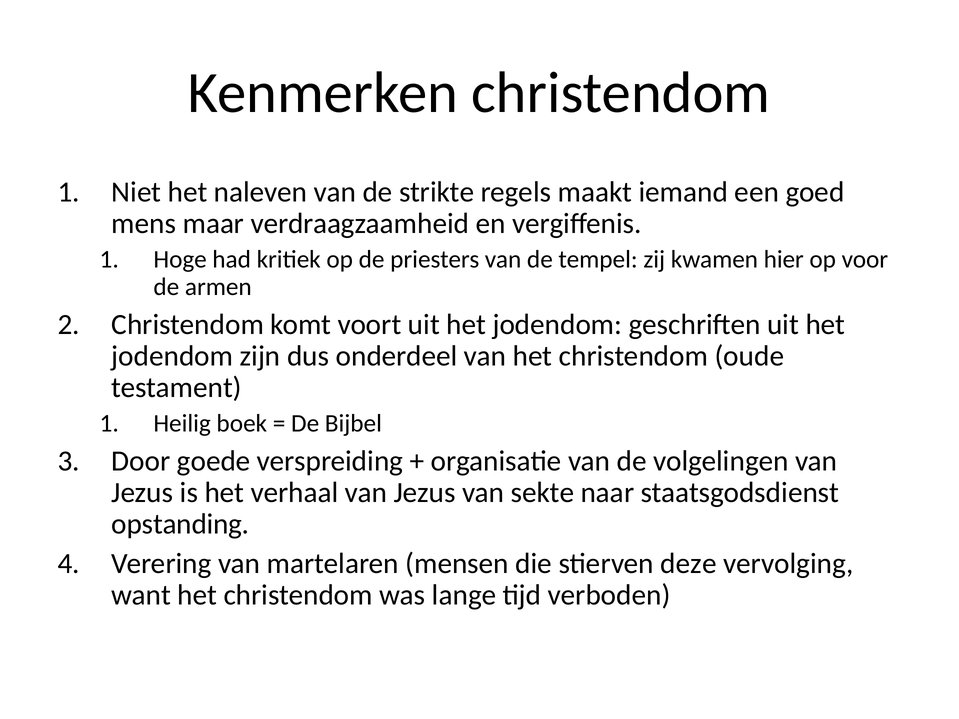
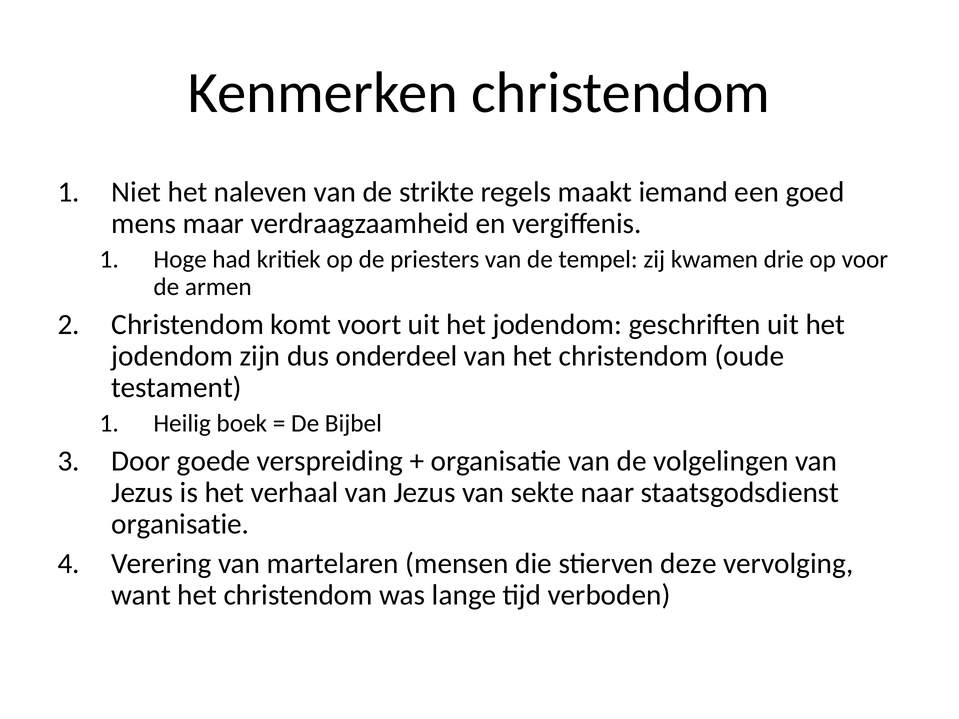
hier: hier -> drie
opstanding at (180, 525): opstanding -> organisatie
